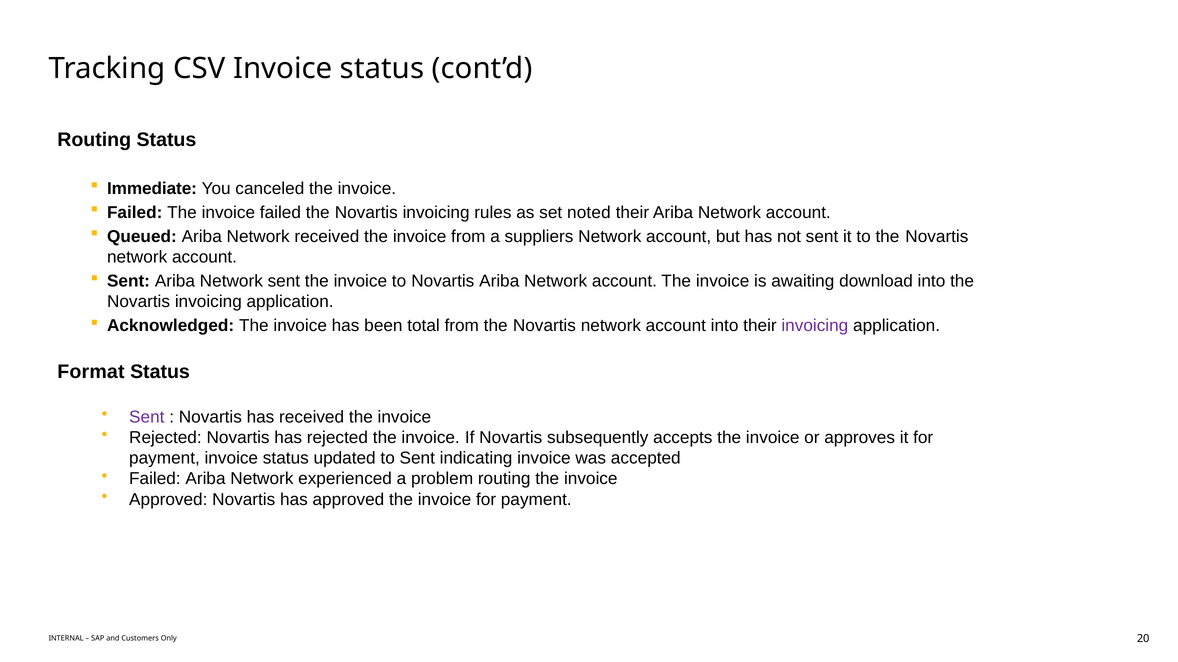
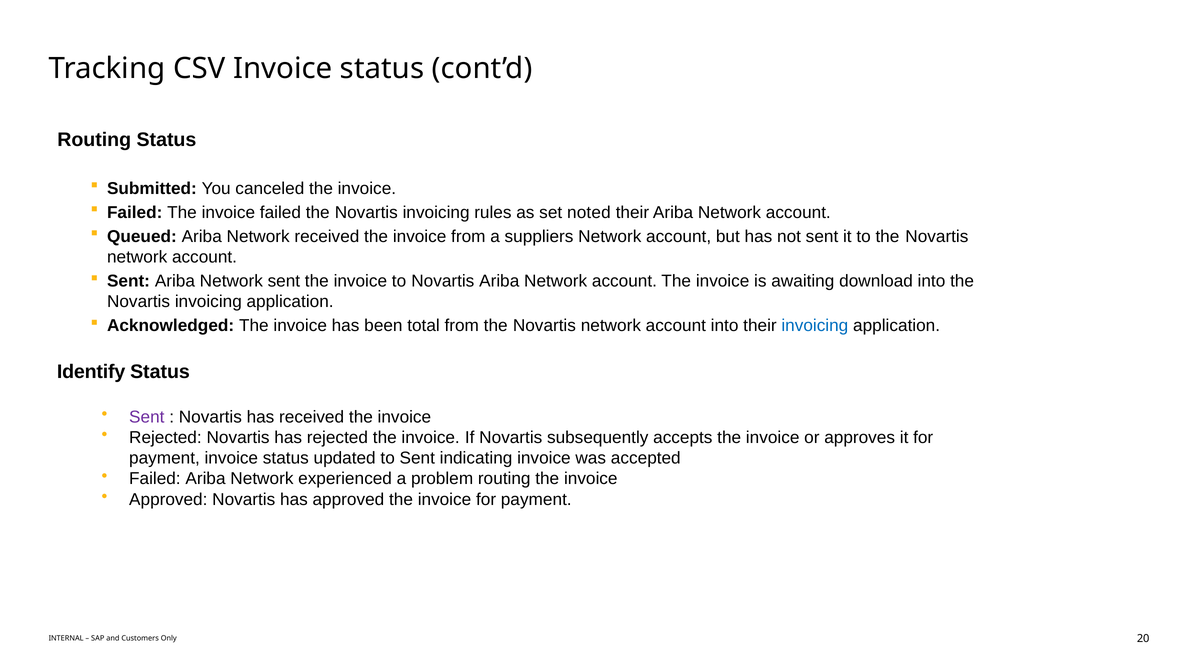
Immediate: Immediate -> Submitted
invoicing at (815, 326) colour: purple -> blue
Format: Format -> Identify
